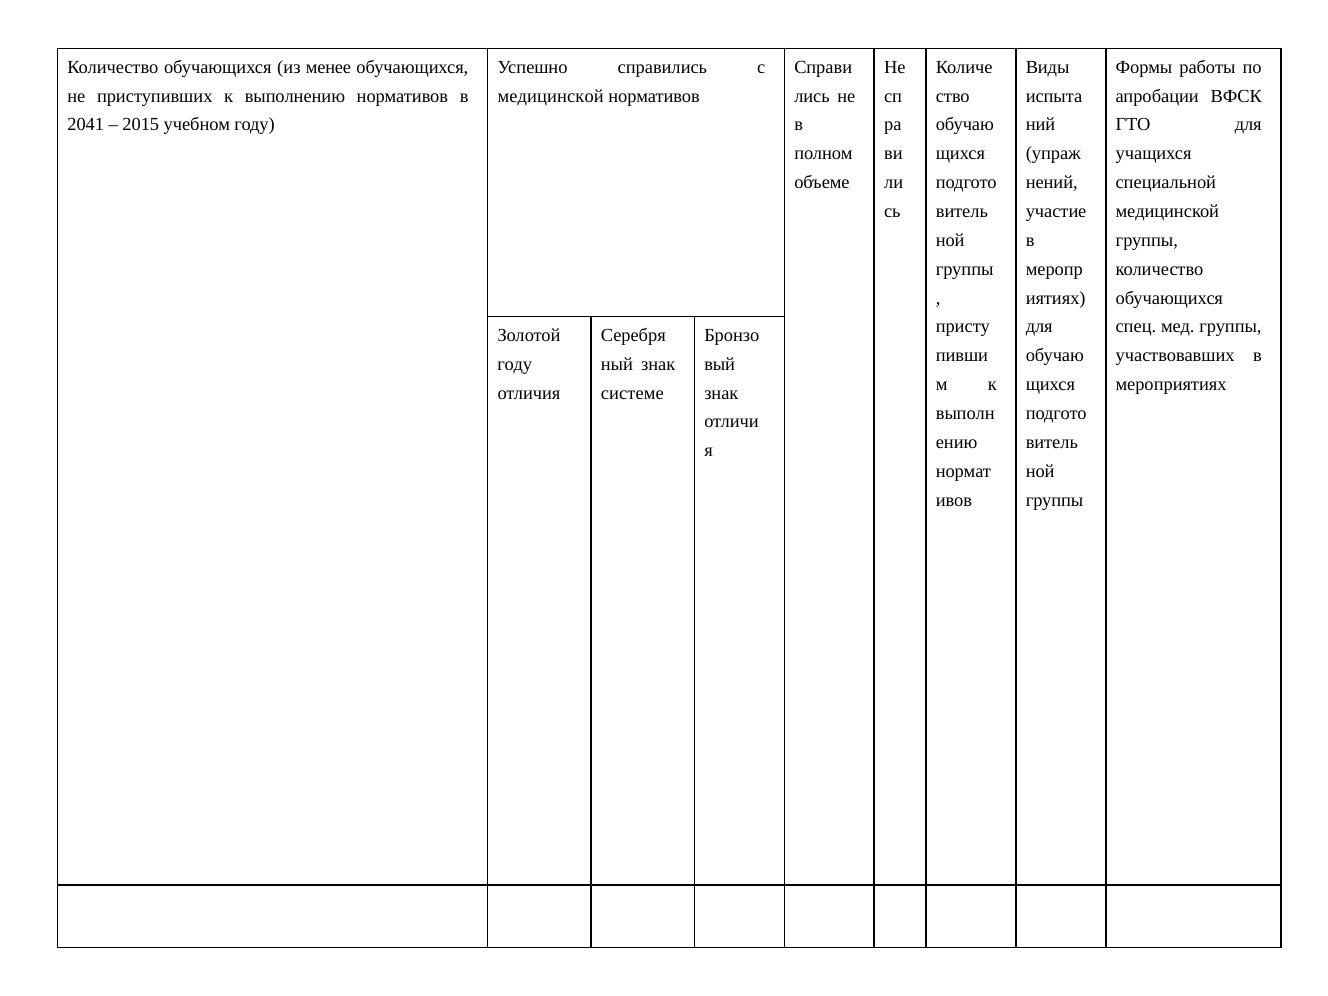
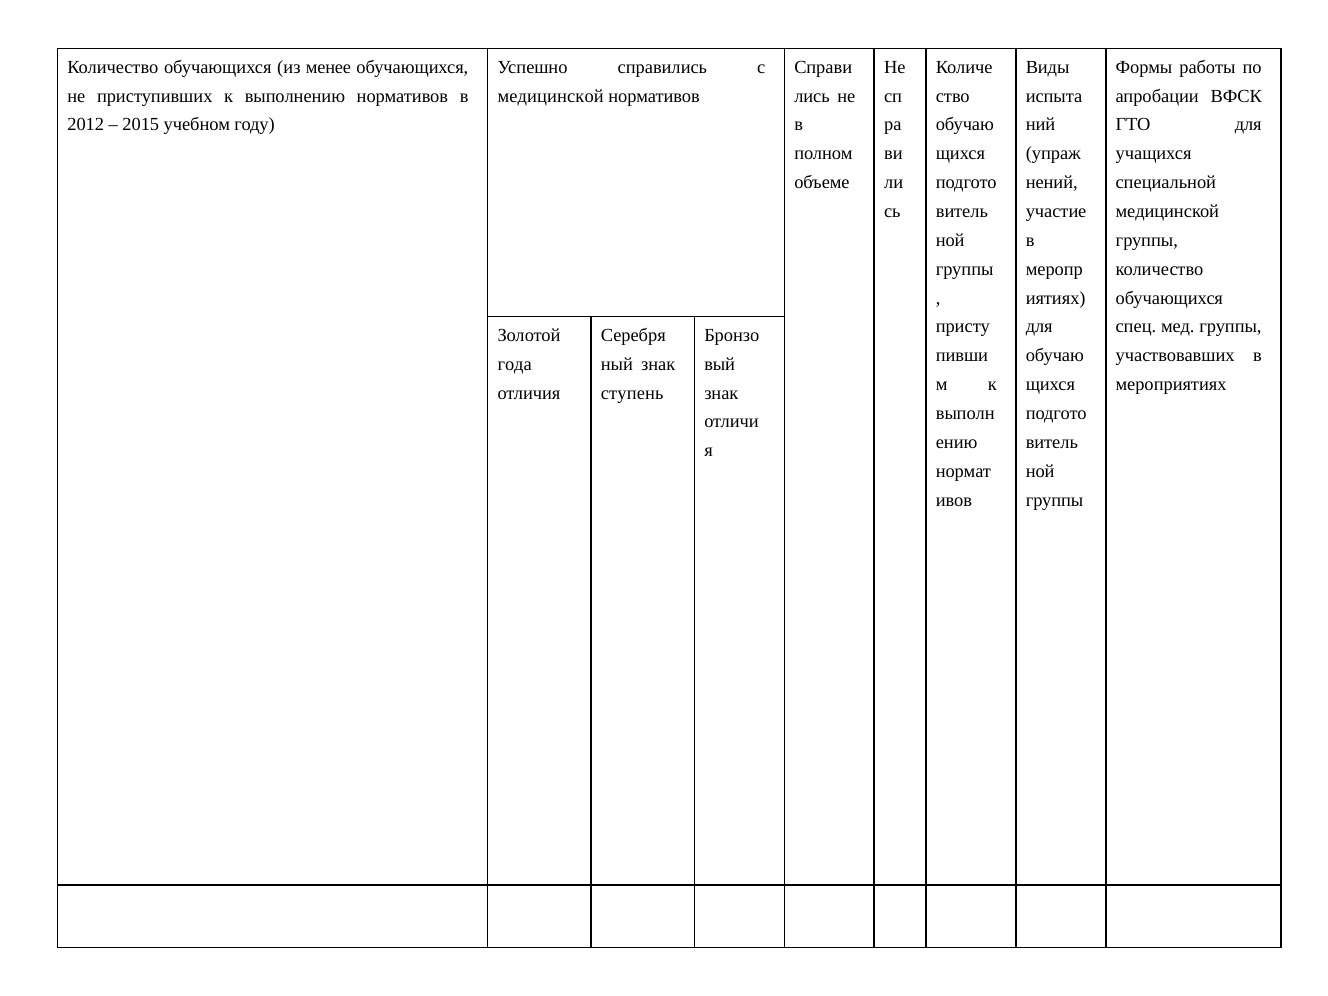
2041: 2041 -> 2012
году at (515, 364): году -> года
системе: системе -> ступень
